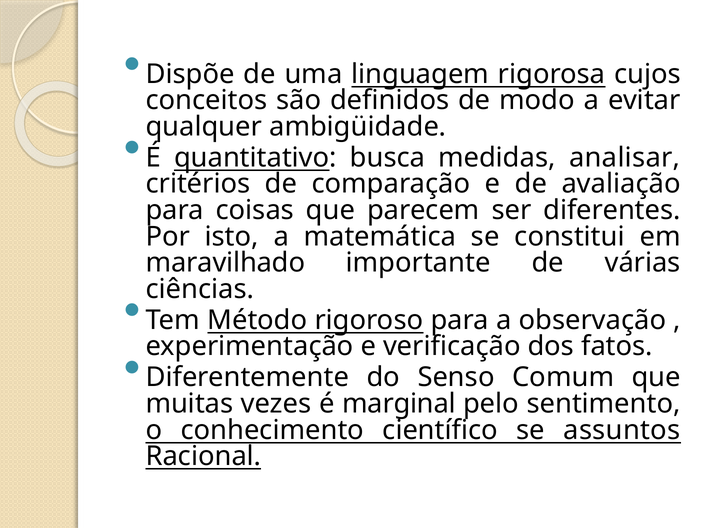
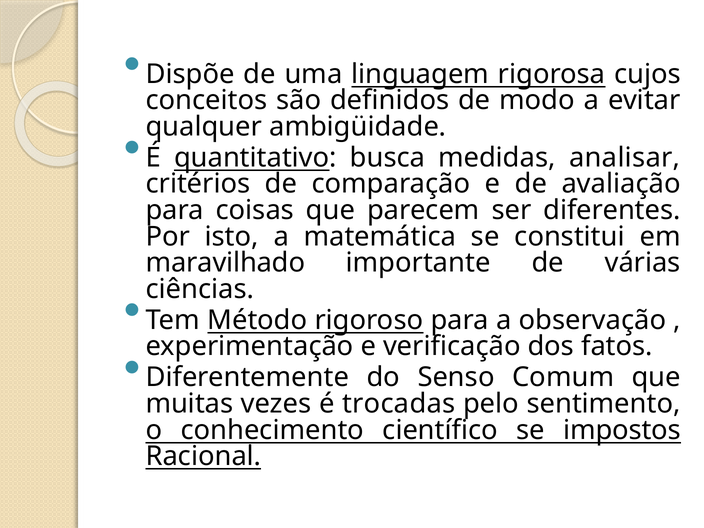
marginal: marginal -> trocadas
assuntos: assuntos -> impostos
